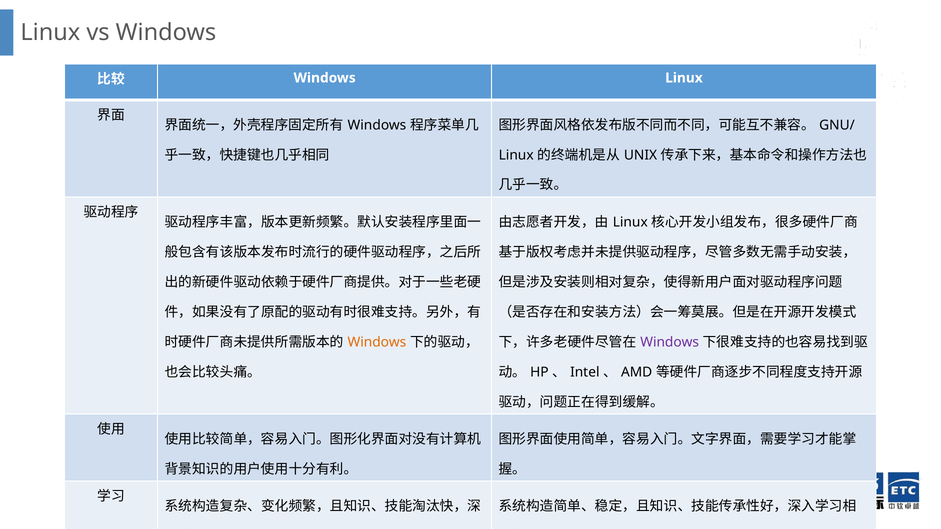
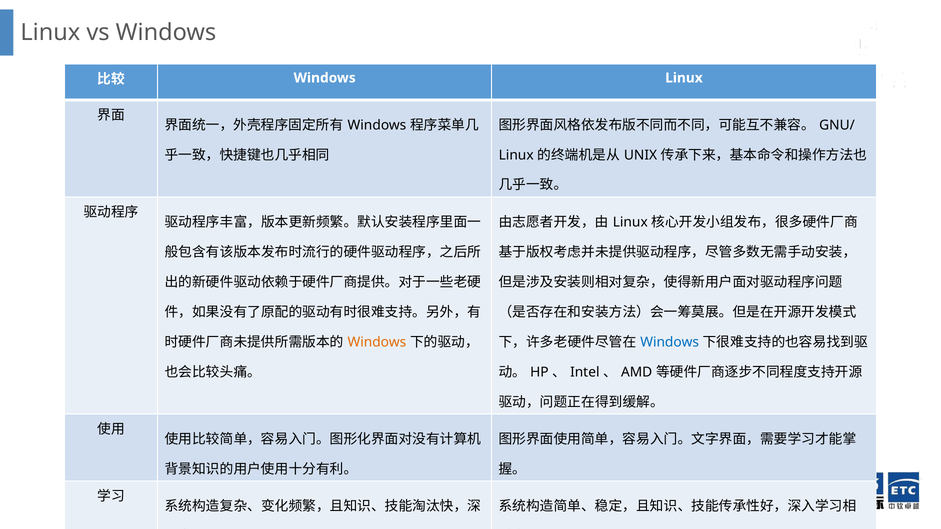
Windows at (670, 342) colour: purple -> blue
